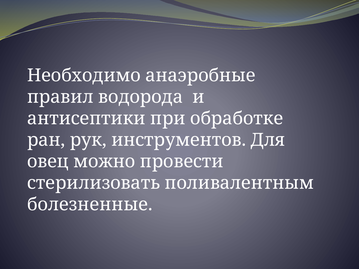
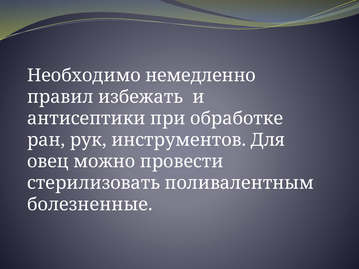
анаэробные: анаэробные -> немедленно
водорода: водорода -> избежать
